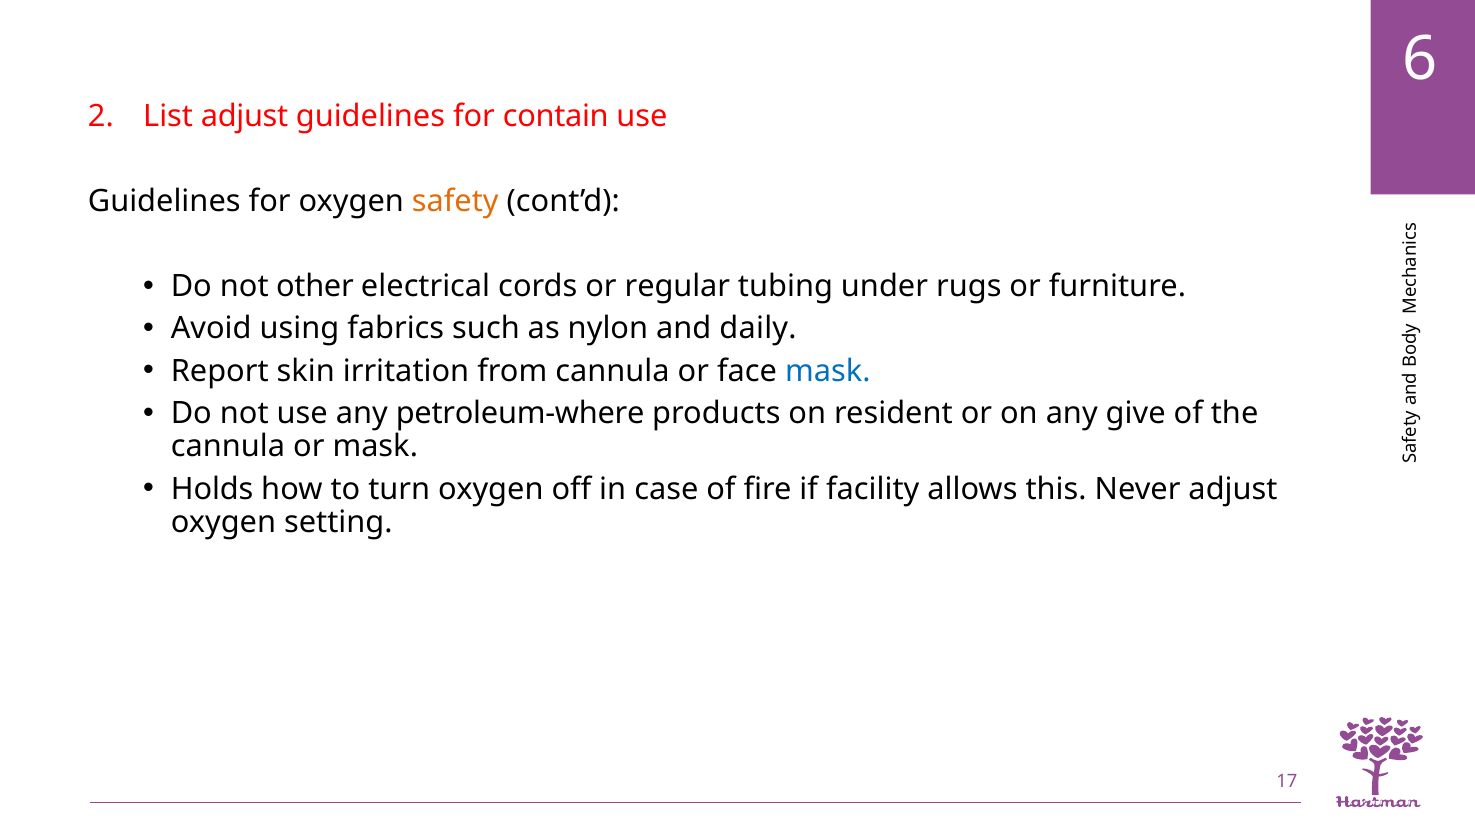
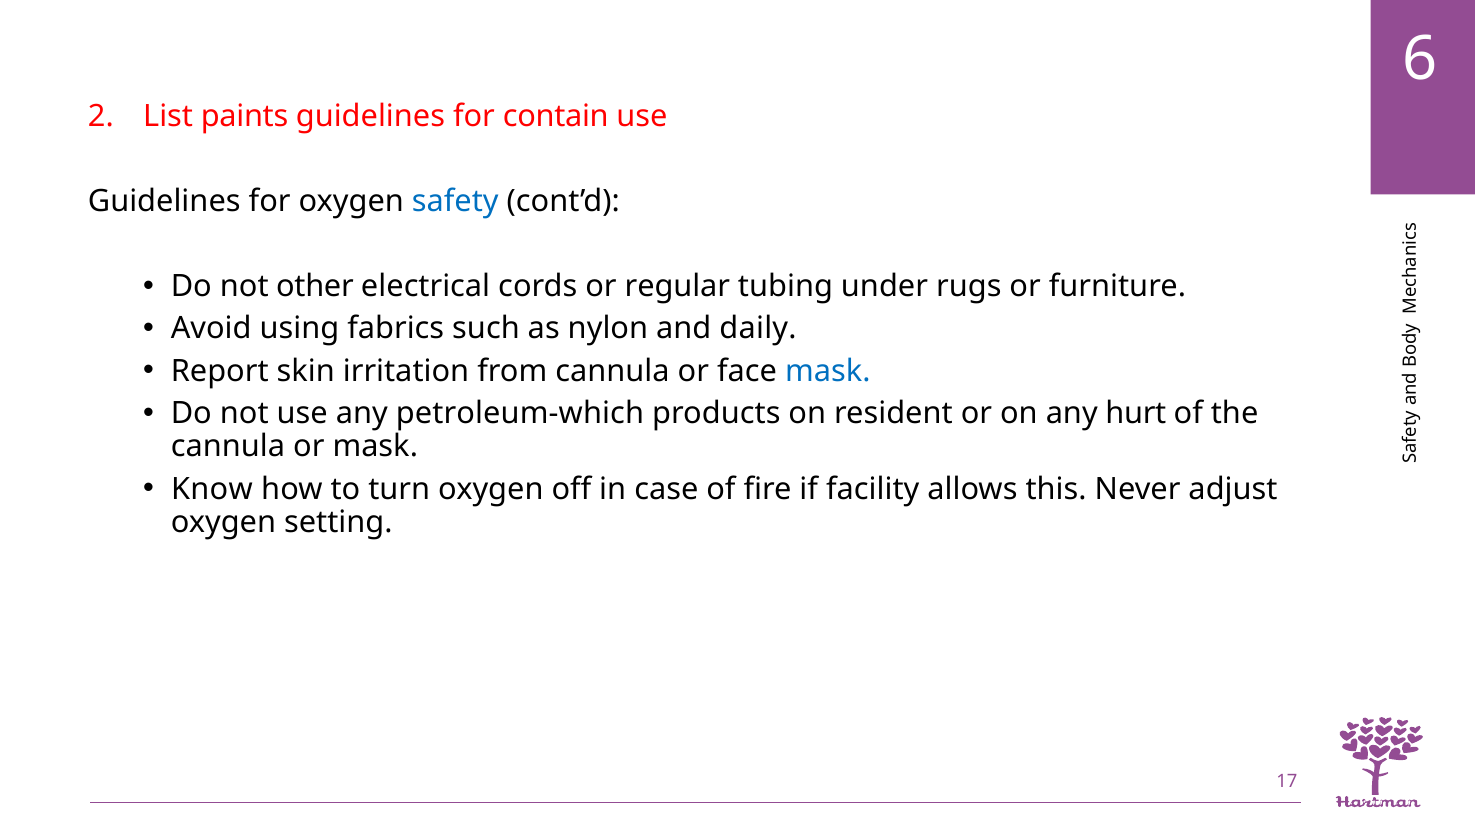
List adjust: adjust -> paints
safety colour: orange -> blue
petroleum-where: petroleum-where -> petroleum-which
give: give -> hurt
Holds: Holds -> Know
